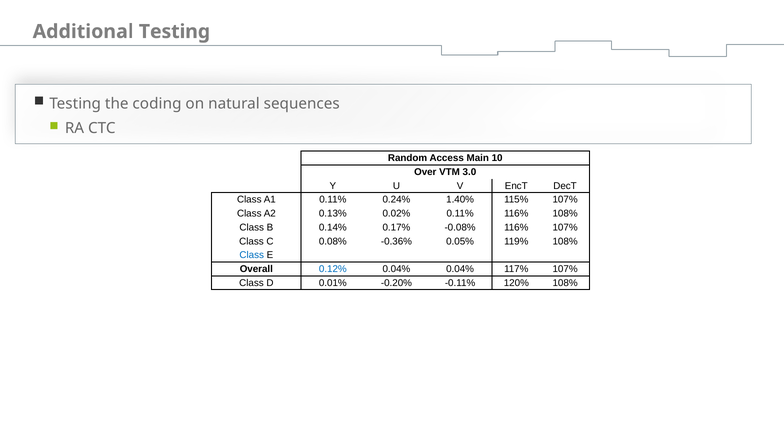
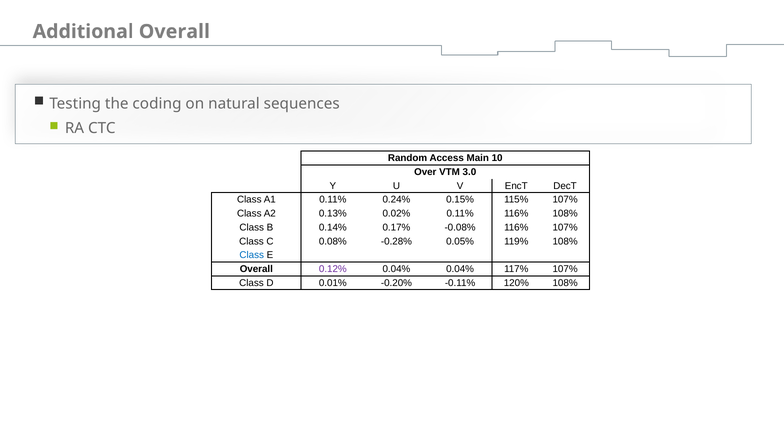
Additional Testing: Testing -> Overall
1.40%: 1.40% -> 0.15%
-0.36%: -0.36% -> -0.28%
0.12% colour: blue -> purple
